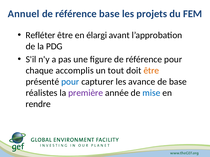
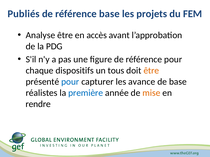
Annuel: Annuel -> Publiés
Refléter: Refléter -> Analyse
élargi: élargi -> accès
accomplis: accomplis -> dispositifs
tout: tout -> tous
première colour: purple -> blue
mise colour: blue -> orange
